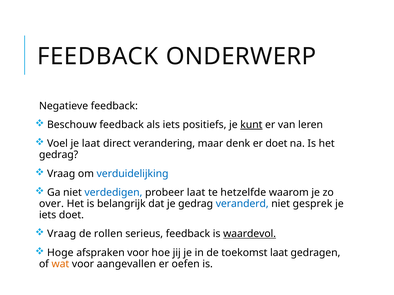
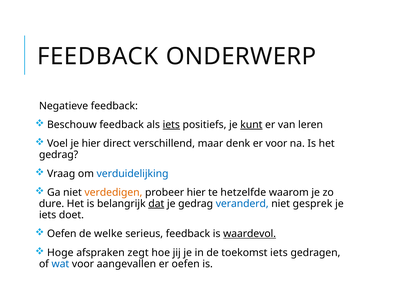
iets at (171, 125) underline: none -> present
je laat: laat -> hier
verandering: verandering -> verschillend
er doet: doet -> voor
verdedigen colour: blue -> orange
probeer laat: laat -> hier
over: over -> dure
dat underline: none -> present
Vraag at (62, 234): Vraag -> Oefen
rollen: rollen -> welke
afspraken voor: voor -> zegt
toekomst laat: laat -> iets
wat colour: orange -> blue
